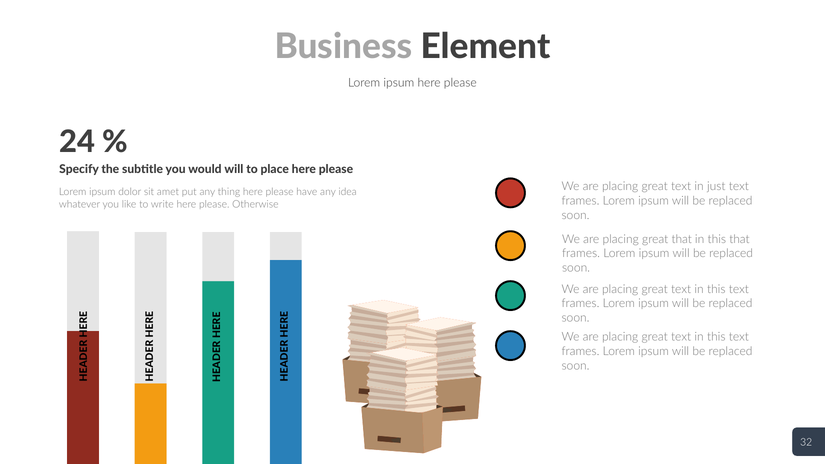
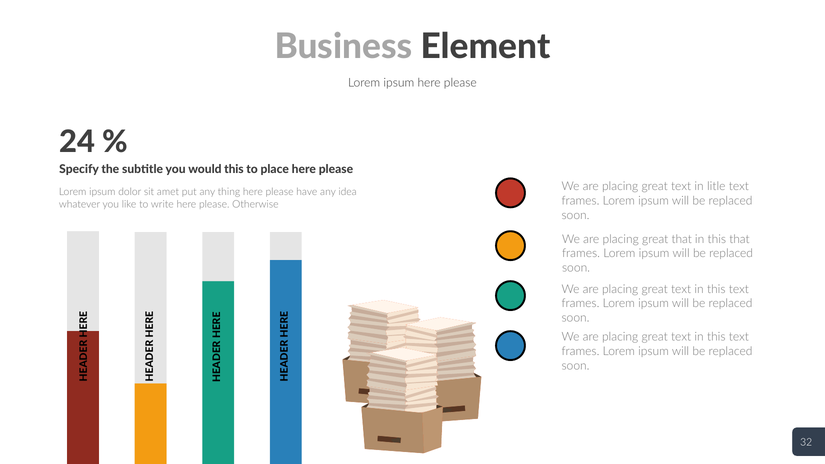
would will: will -> this
just: just -> litle
